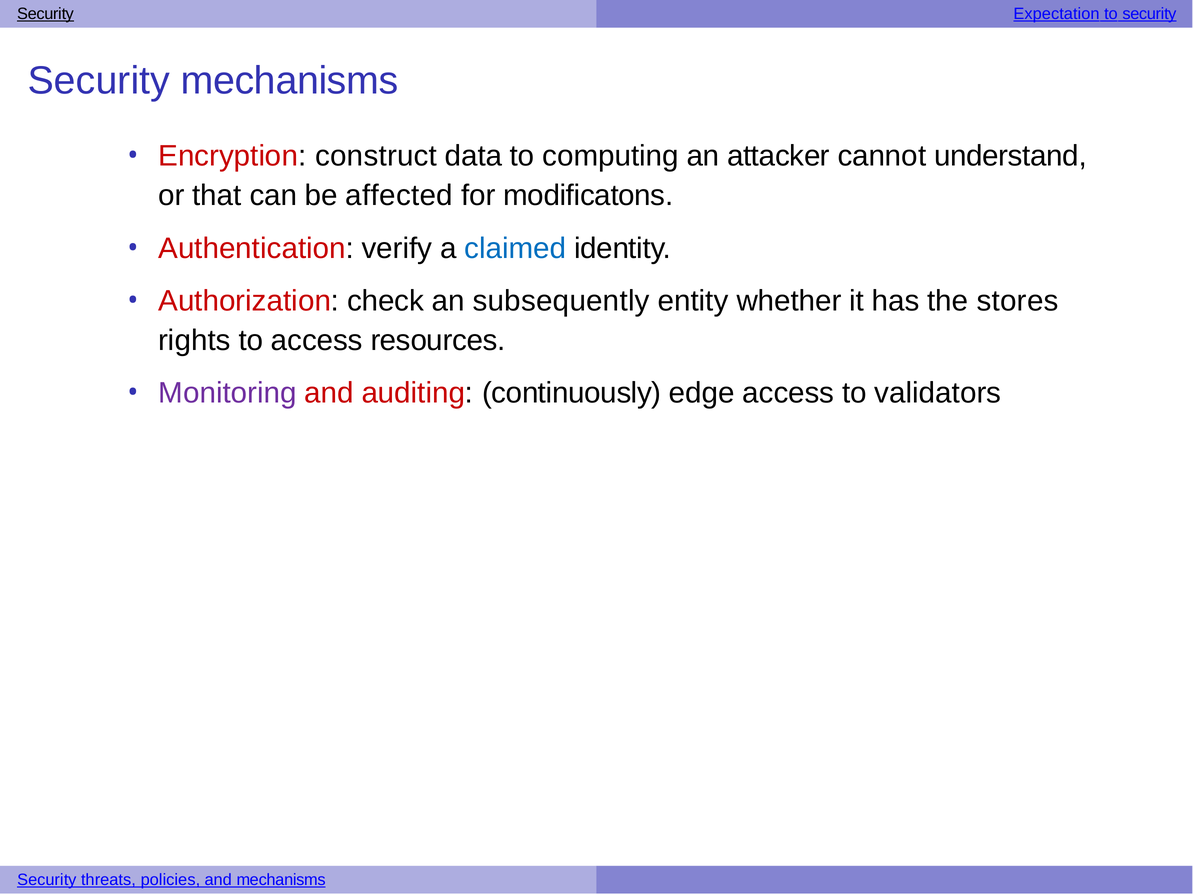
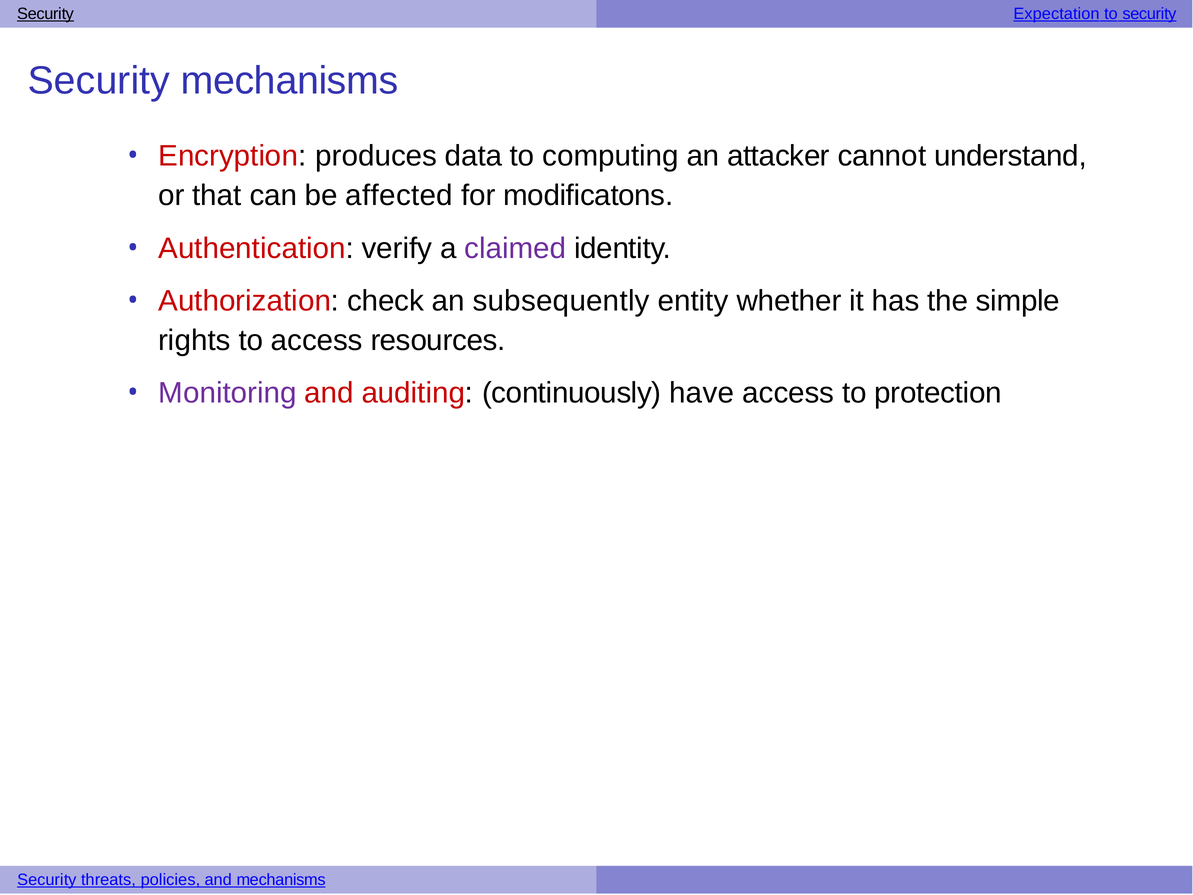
construct: construct -> produces
claimed colour: blue -> purple
stores: stores -> simple
edge: edge -> have
validators: validators -> protection
